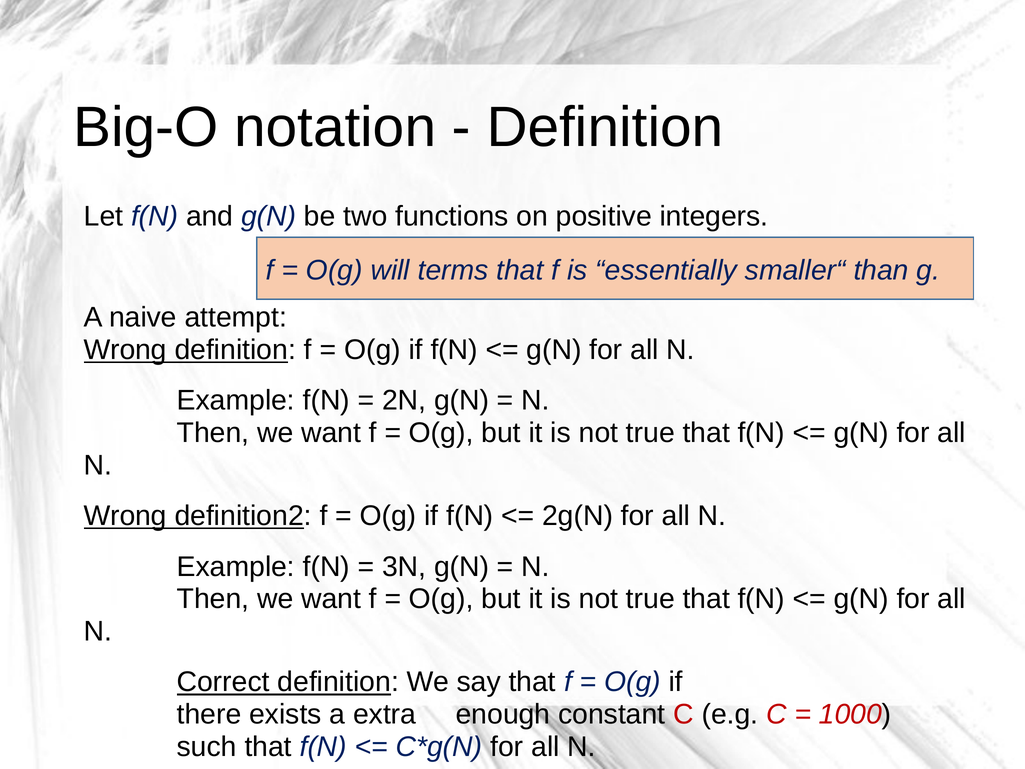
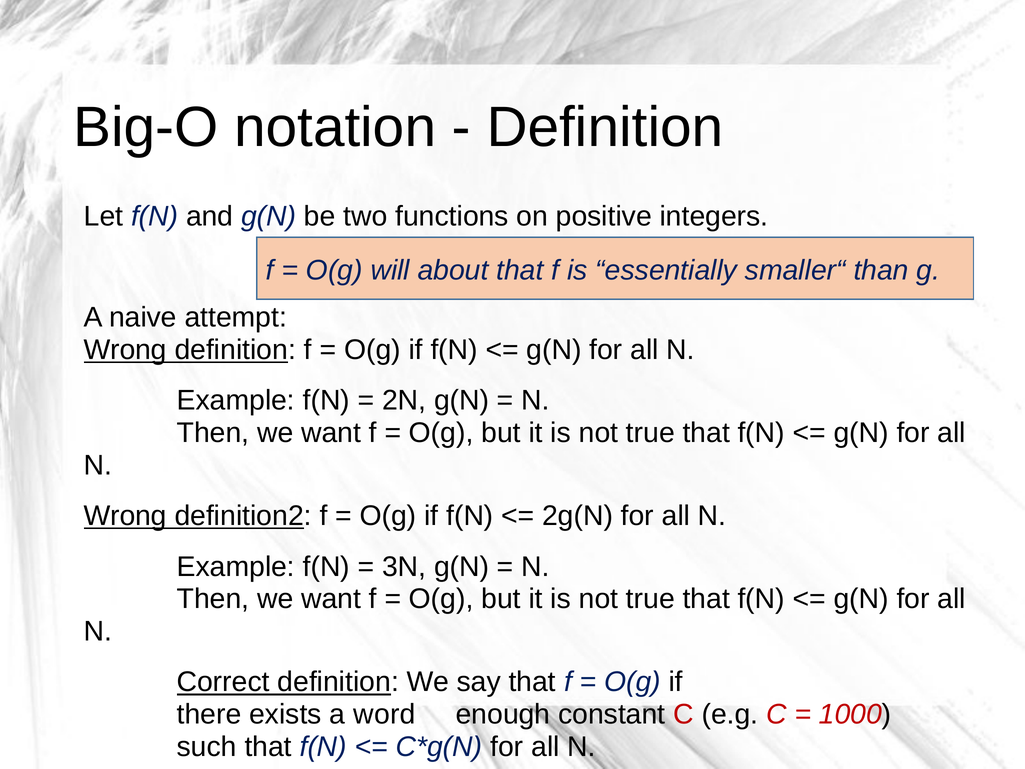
terms: terms -> about
extra: extra -> word
